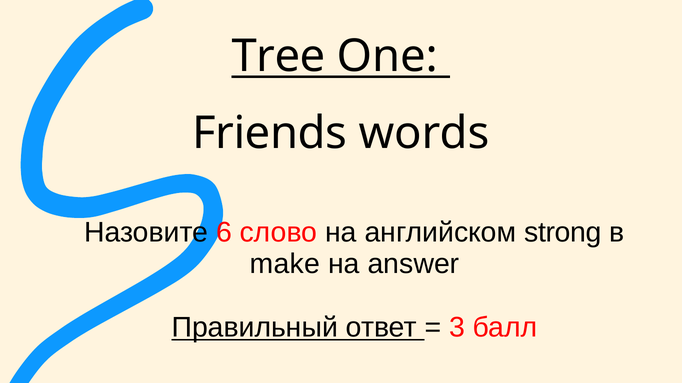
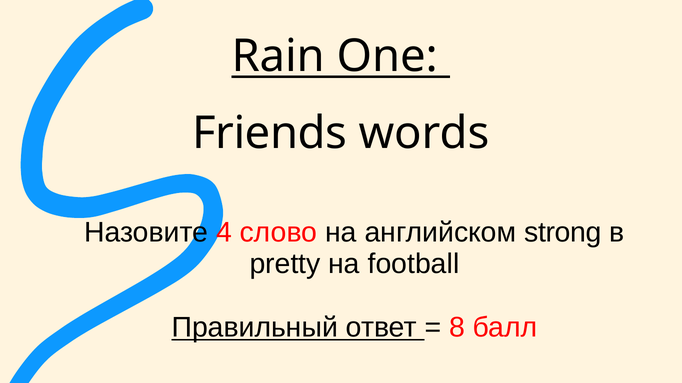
Tree: Tree -> Rain
6: 6 -> 4
make: make -> pretty
answer: answer -> football
3: 3 -> 8
